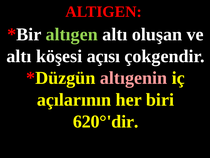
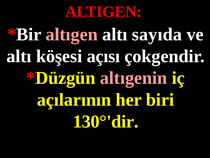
altıgen colour: light green -> pink
oluşan: oluşan -> sayıda
620°'dir: 620°'dir -> 130°'dir
